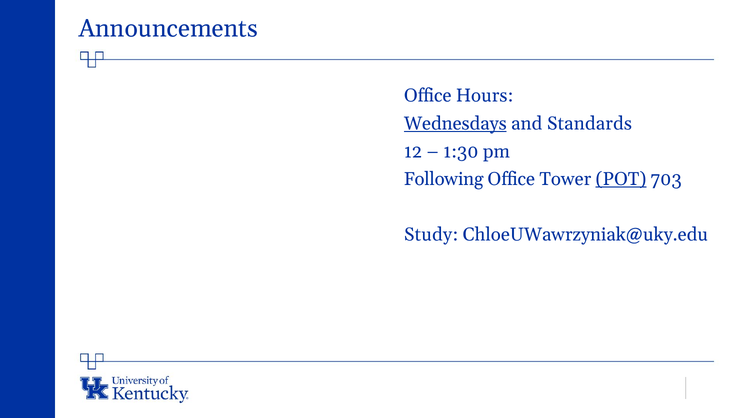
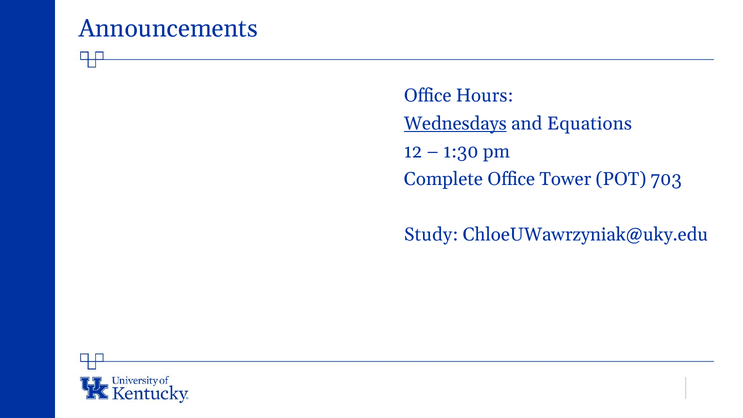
Standards: Standards -> Equations
Following: Following -> Complete
POT underline: present -> none
